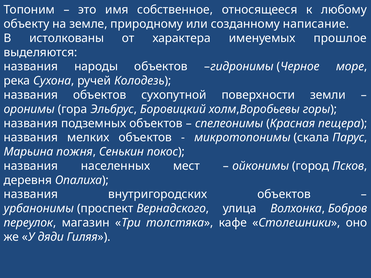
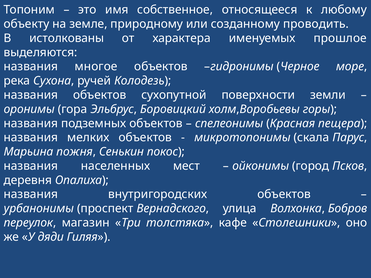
написание: написание -> проводить
народы: народы -> многое
